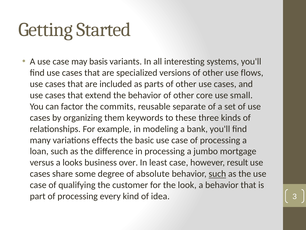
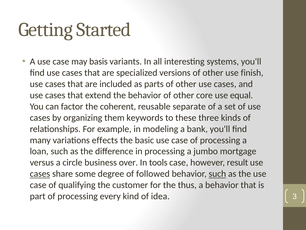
flows: flows -> finish
small: small -> equal
commits: commits -> coherent
looks: looks -> circle
least: least -> tools
cases at (40, 174) underline: none -> present
absolute: absolute -> followed
look: look -> thus
